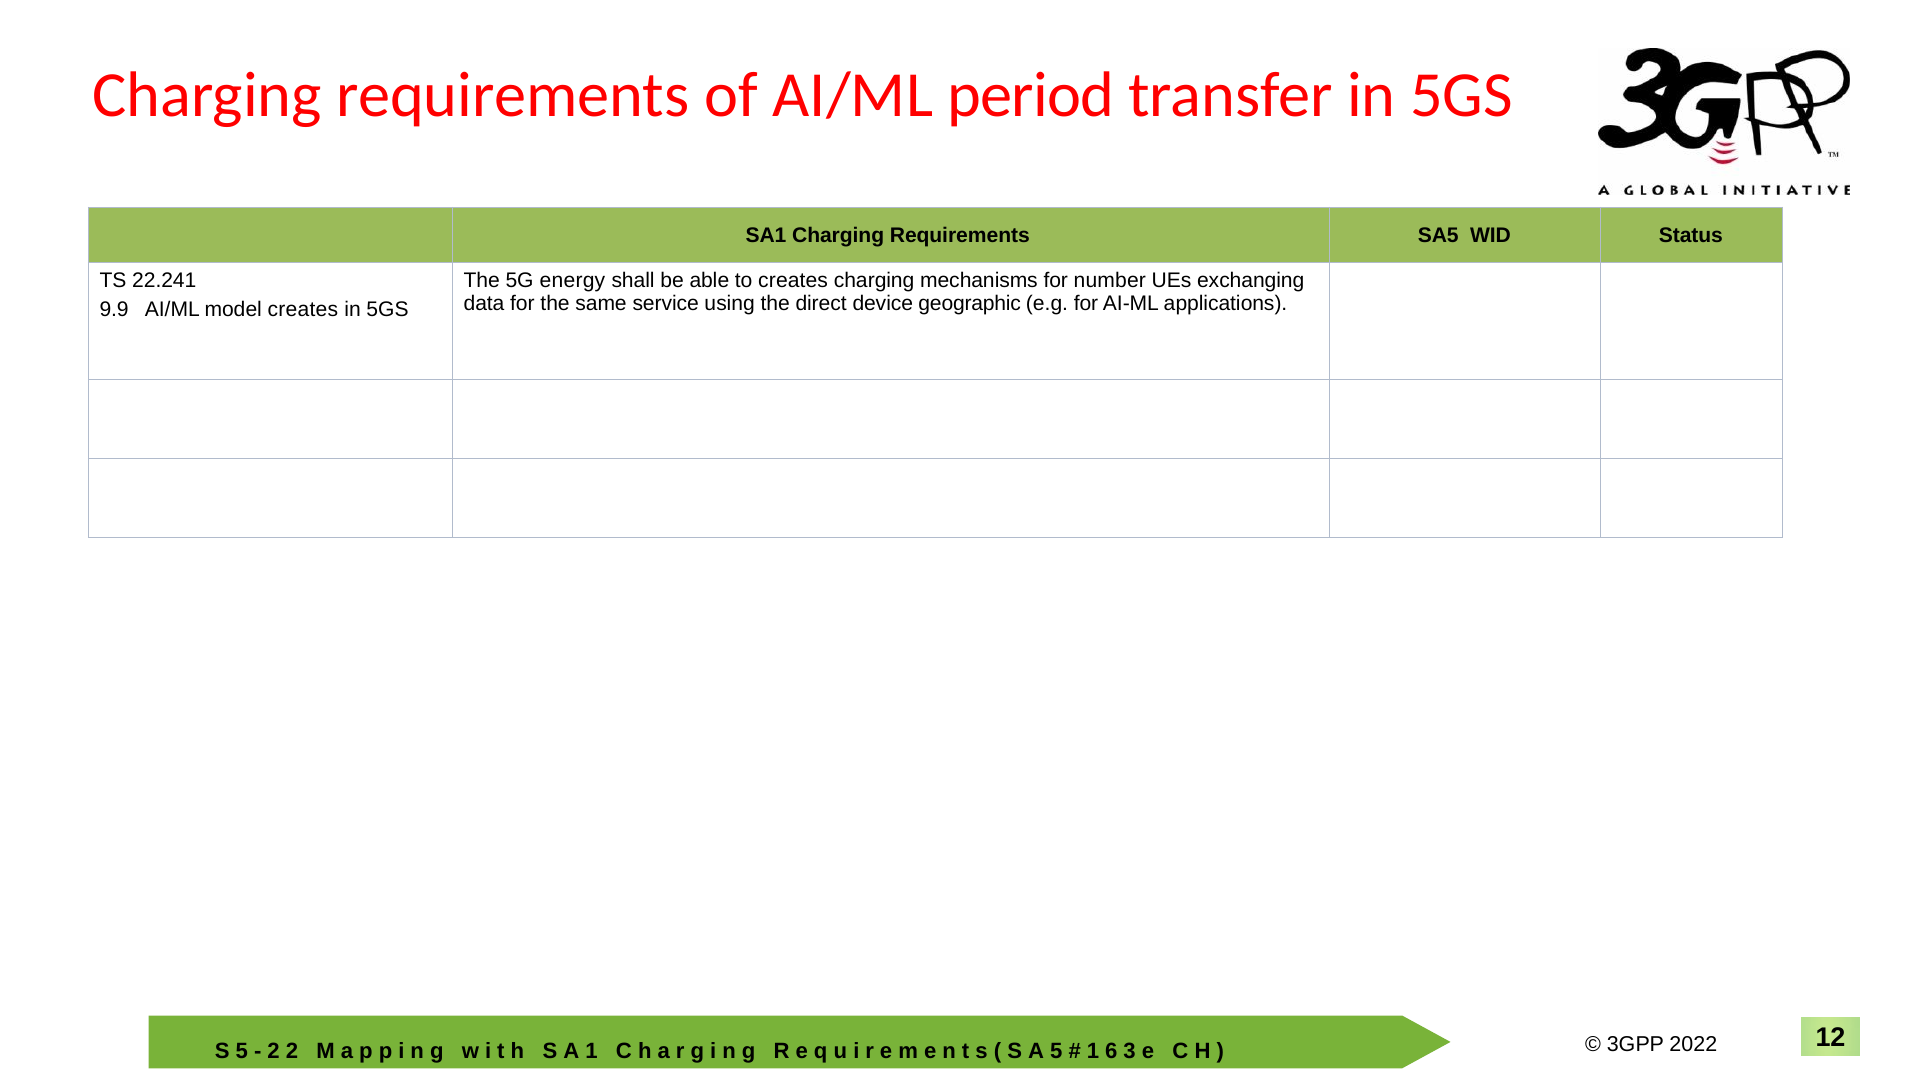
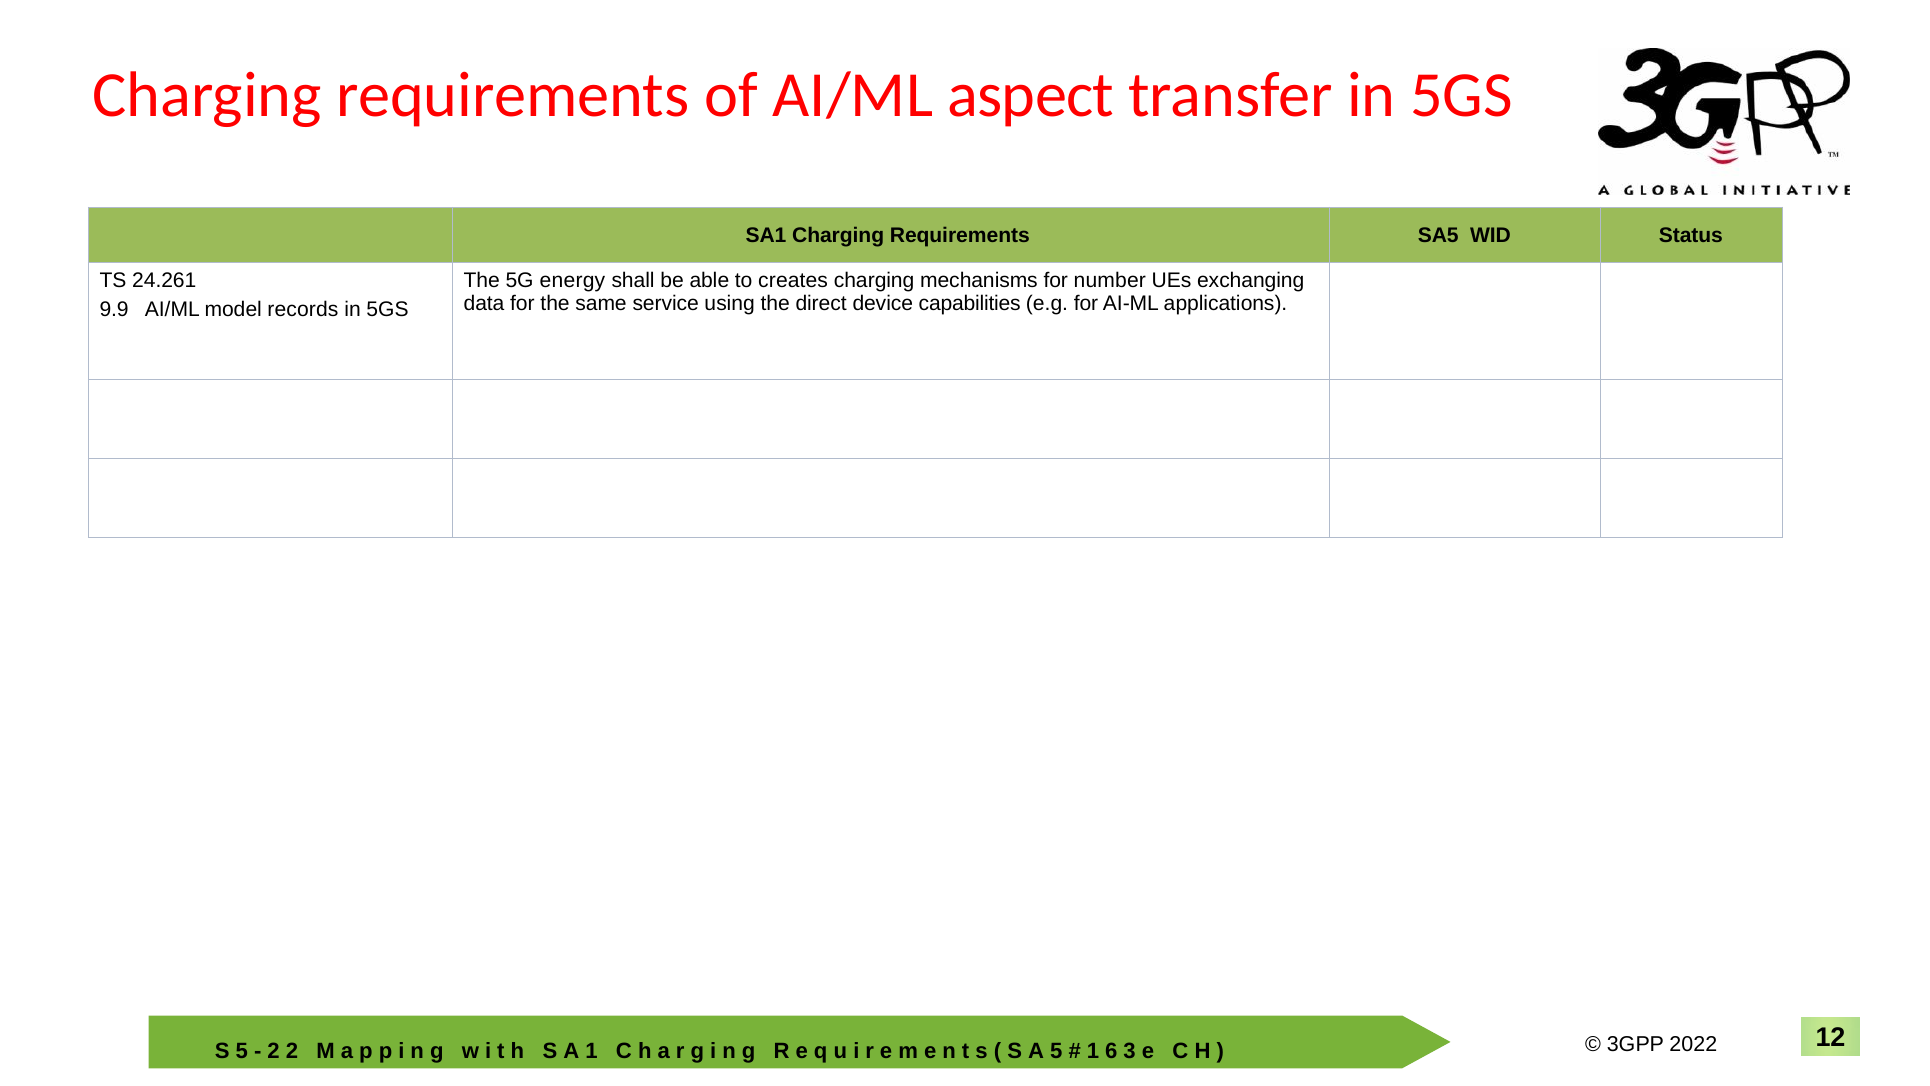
period: period -> aspect
22.241: 22.241 -> 24.261
geographic: geographic -> capabilities
model creates: creates -> records
